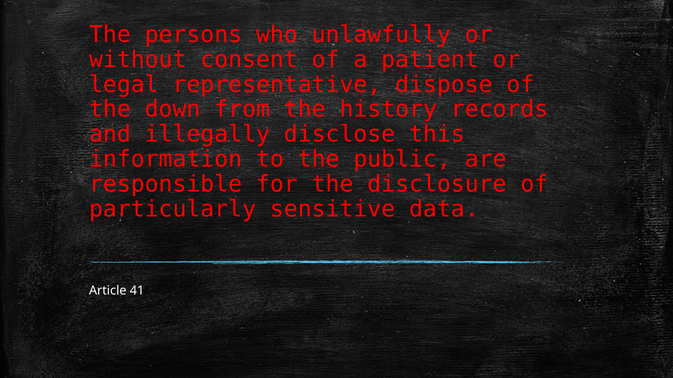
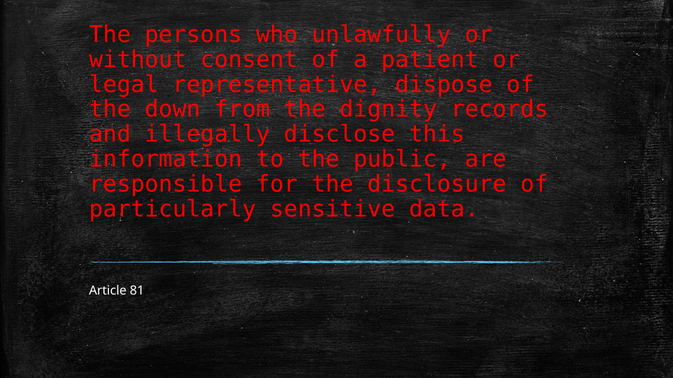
history: history -> dignity
41: 41 -> 81
